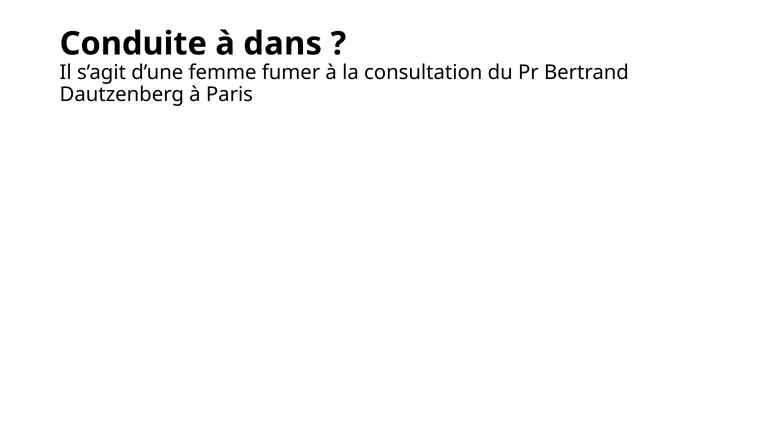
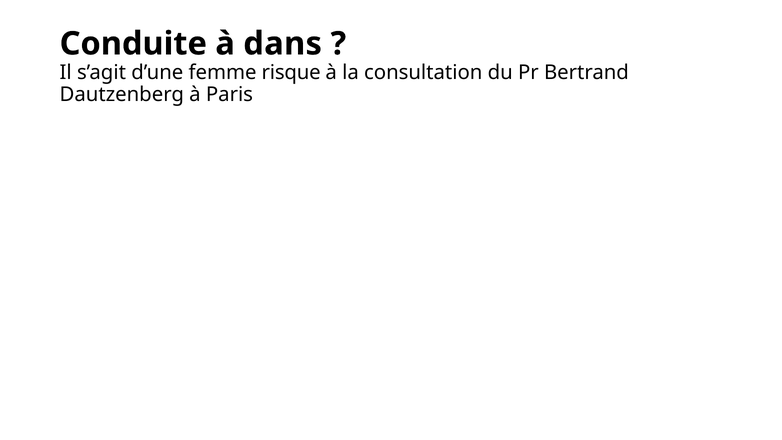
fumer: fumer -> risque
